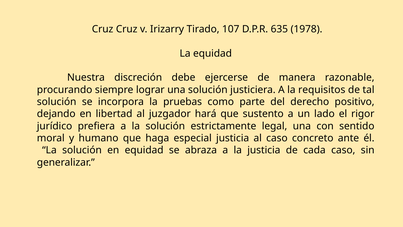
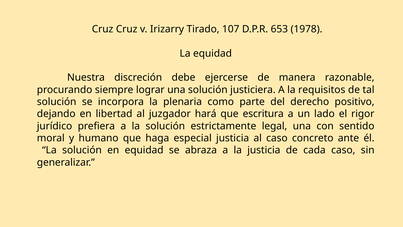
635: 635 -> 653
pruebas: pruebas -> plenaria
sustento: sustento -> escritura
